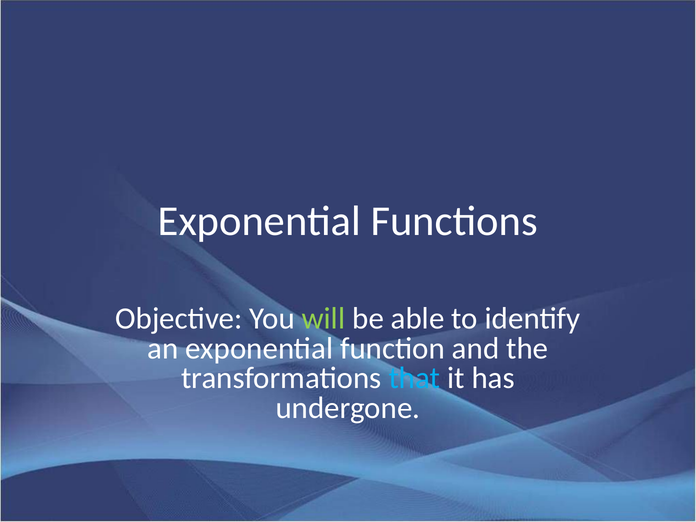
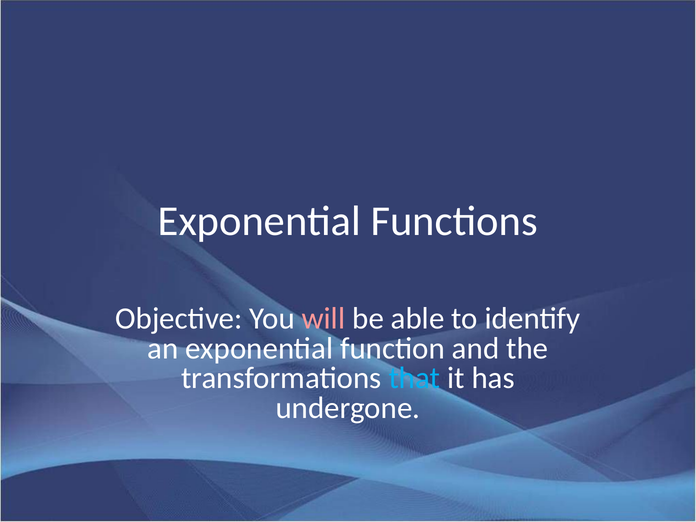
will colour: light green -> pink
